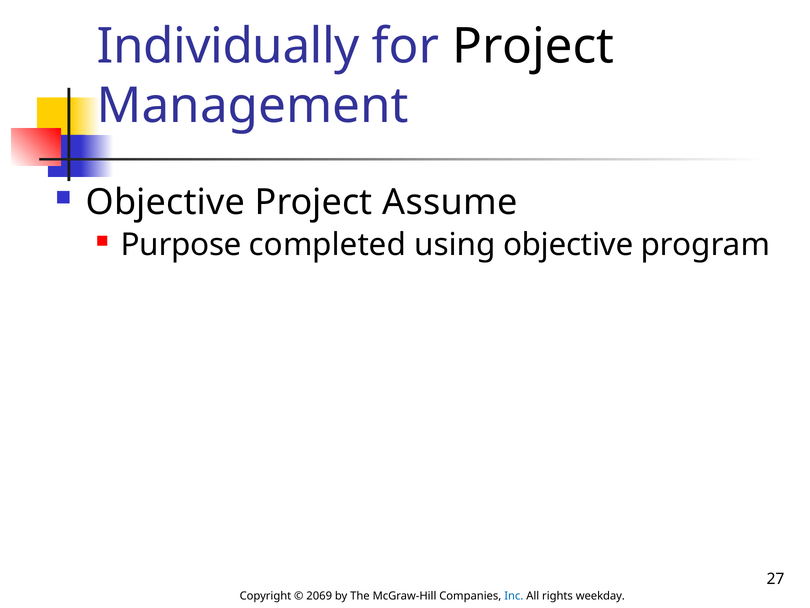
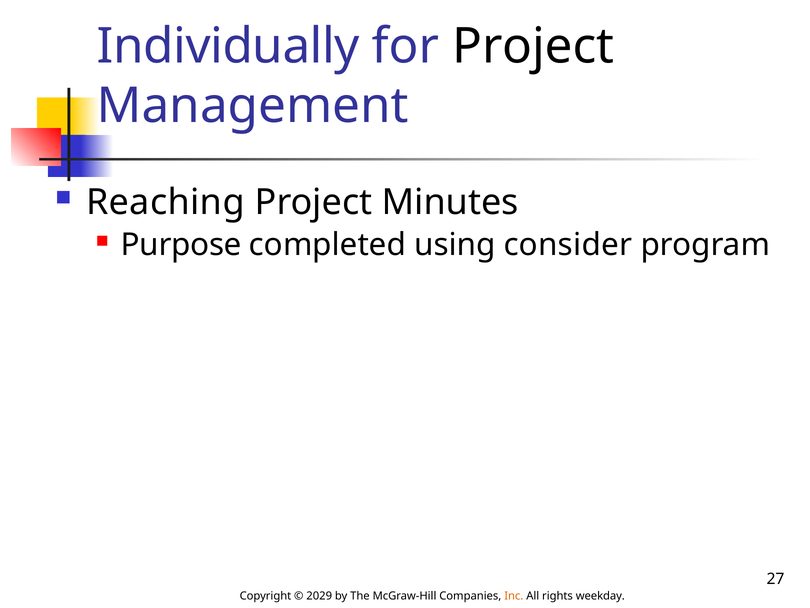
Objective at (165, 202): Objective -> Reaching
Assume: Assume -> Minutes
using objective: objective -> consider
2069: 2069 -> 2029
Inc colour: blue -> orange
